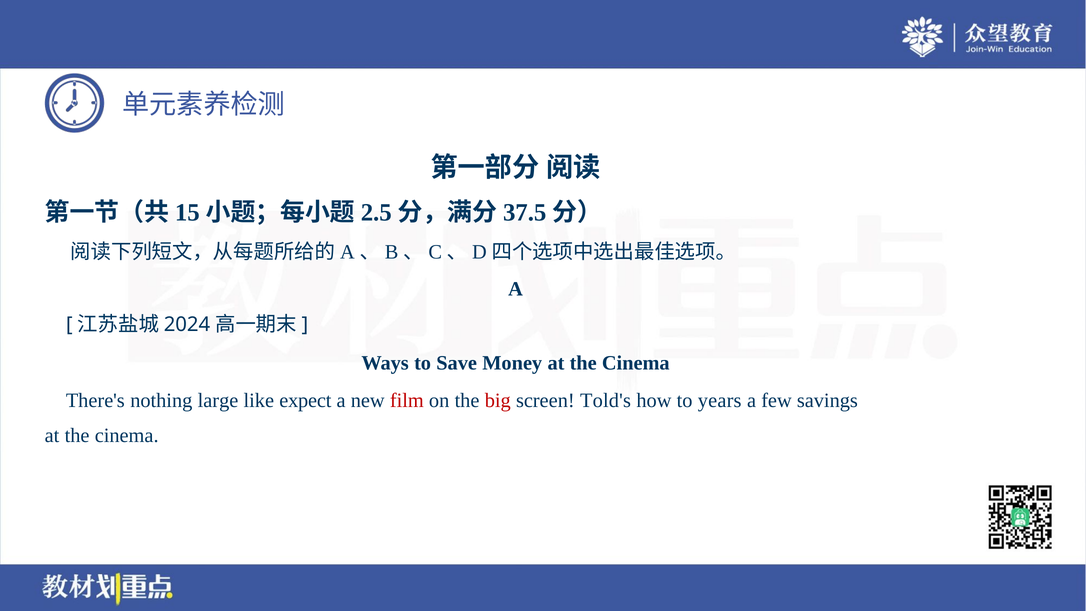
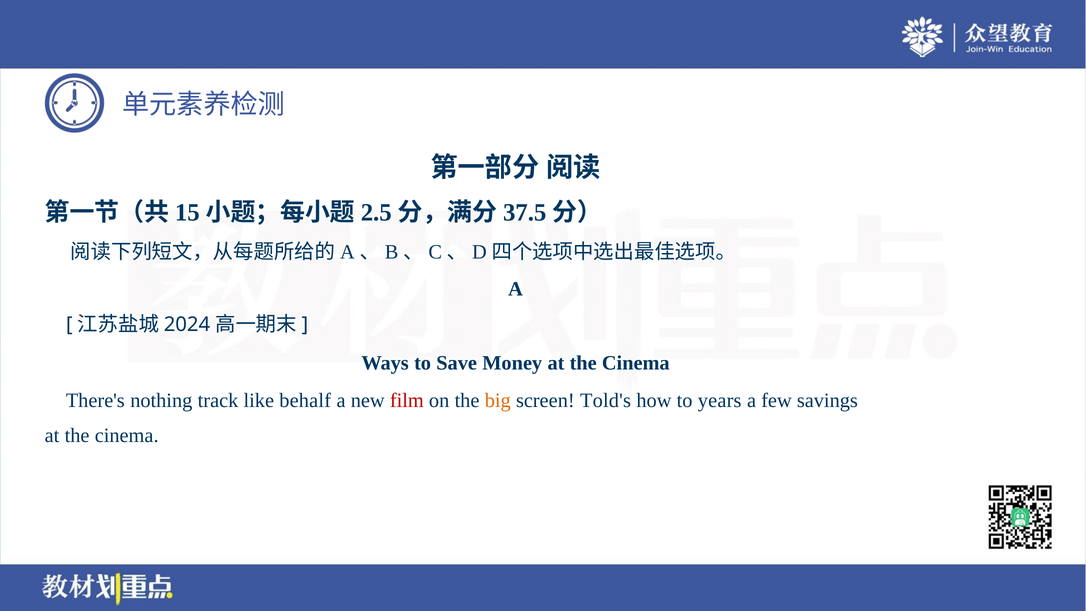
large: large -> track
expect: expect -> behalf
big colour: red -> orange
